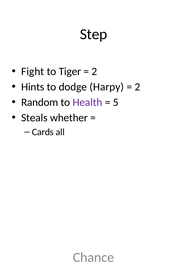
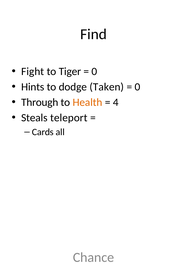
Step: Step -> Find
2 at (94, 72): 2 -> 0
Harpy: Harpy -> Taken
2 at (137, 87): 2 -> 0
Random: Random -> Through
Health colour: purple -> orange
5: 5 -> 4
whether: whether -> teleport
